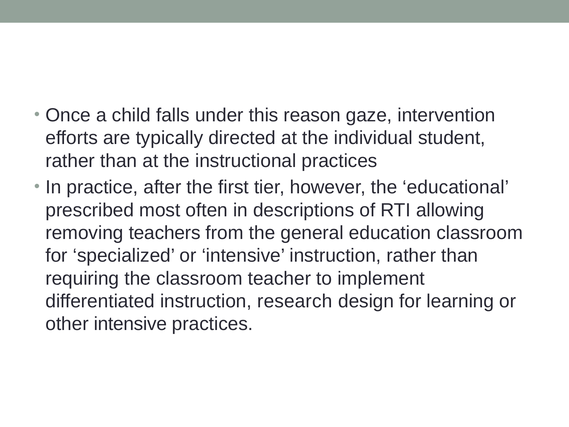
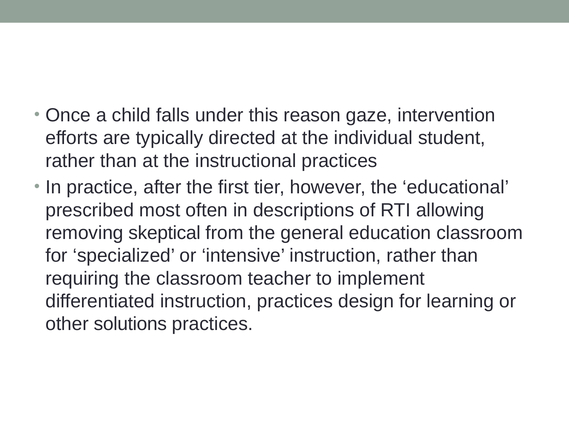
teachers: teachers -> skeptical
instruction research: research -> practices
other intensive: intensive -> solutions
